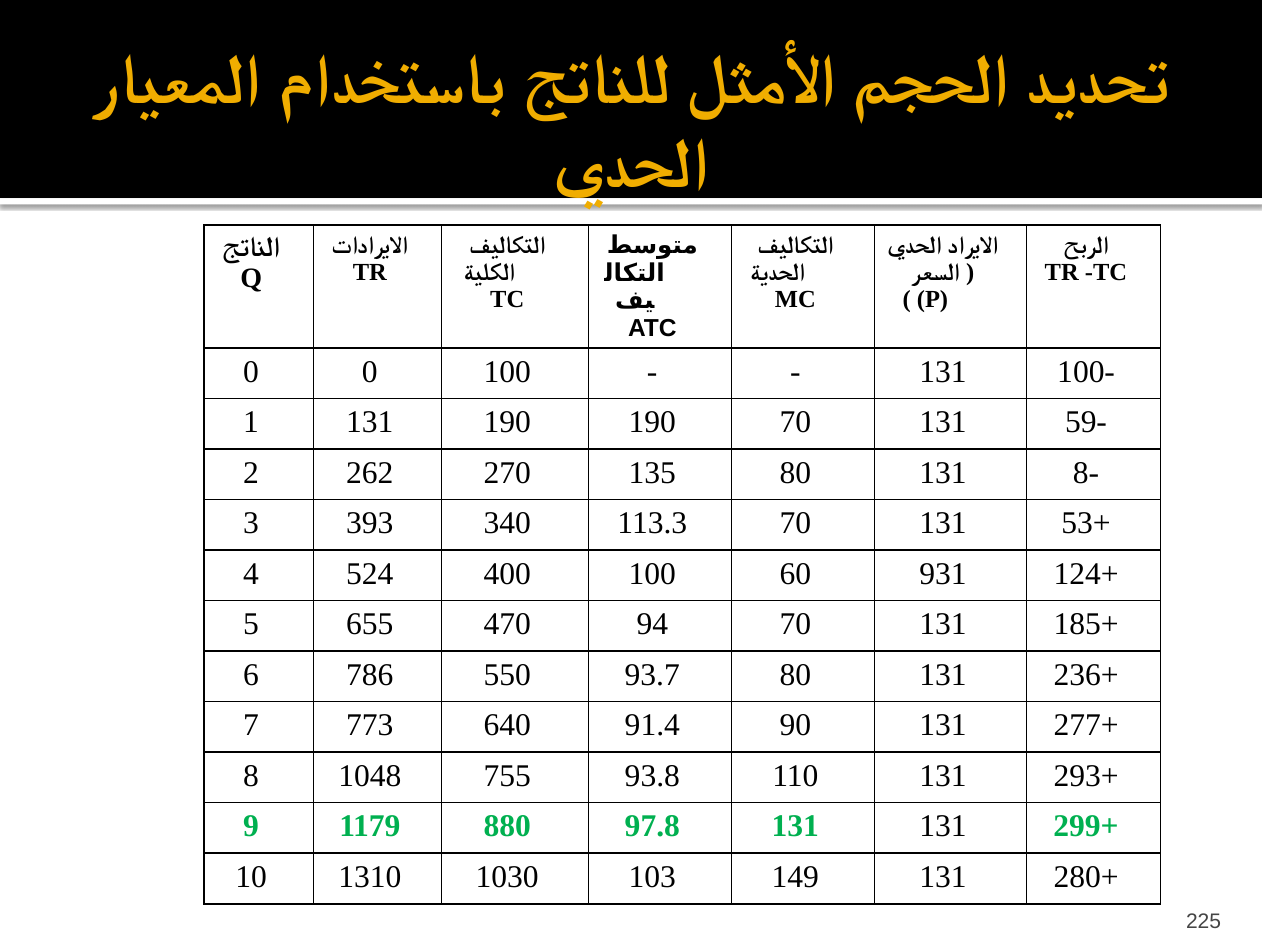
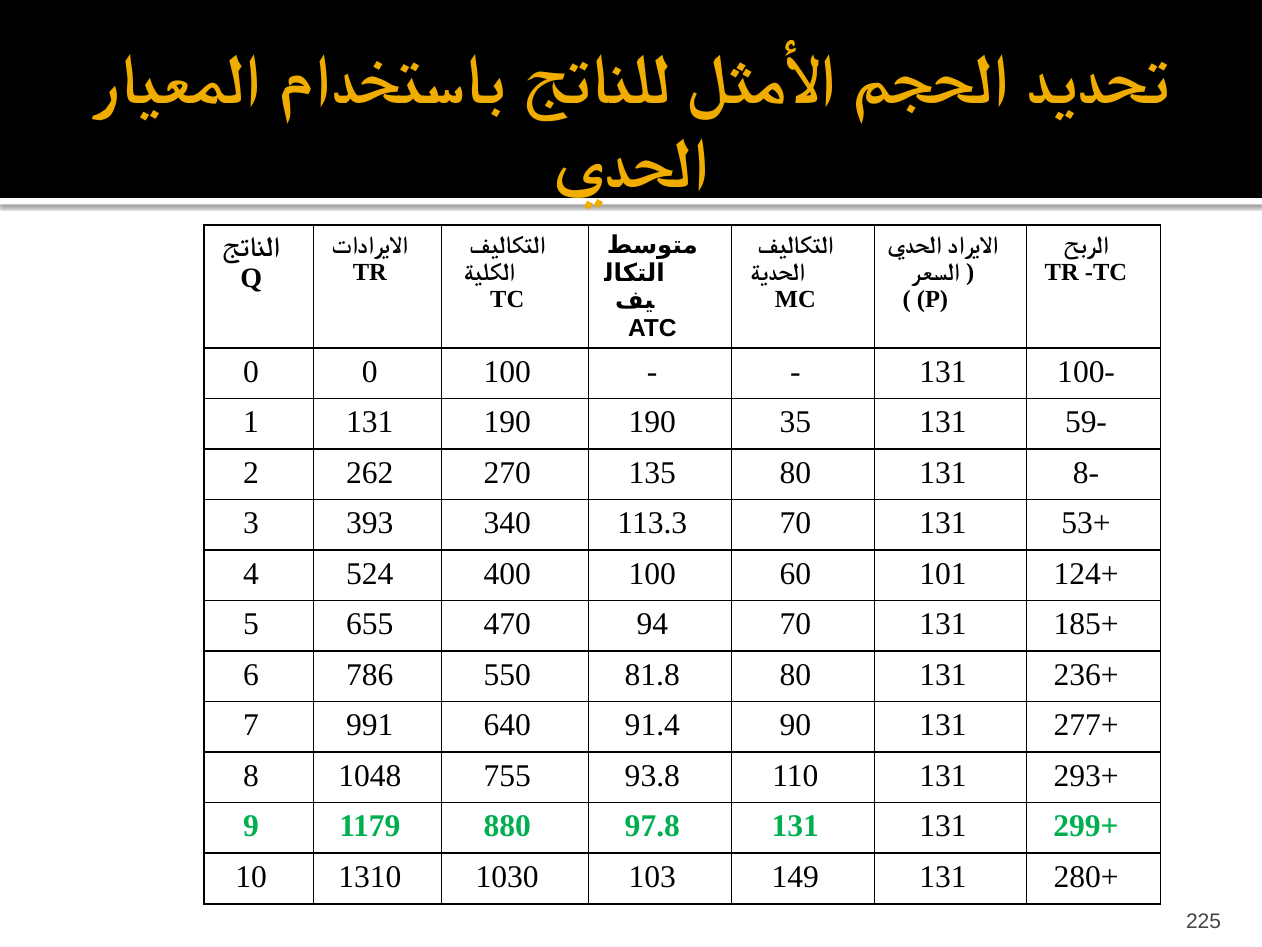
190 70: 70 -> 35
931: 931 -> 101
93.7: 93.7 -> 81.8
773: 773 -> 991
